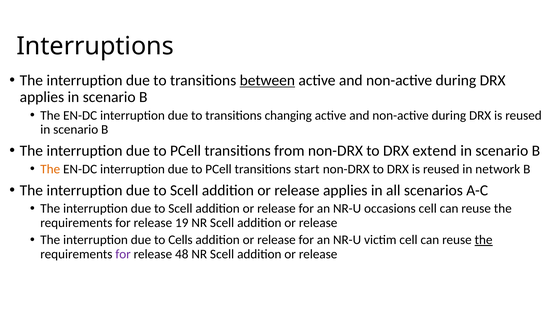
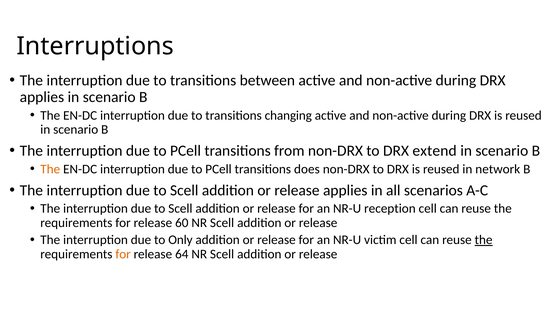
between underline: present -> none
start: start -> does
occasions: occasions -> reception
19: 19 -> 60
Cells: Cells -> Only
for at (123, 254) colour: purple -> orange
48: 48 -> 64
